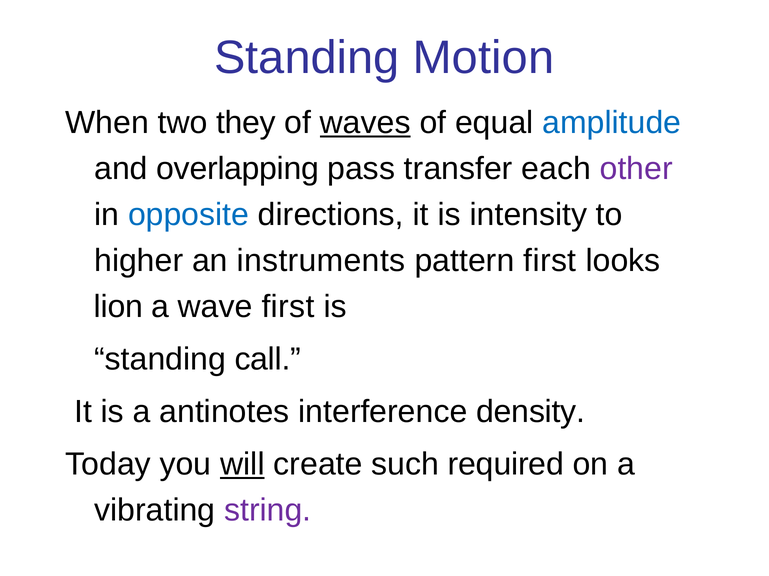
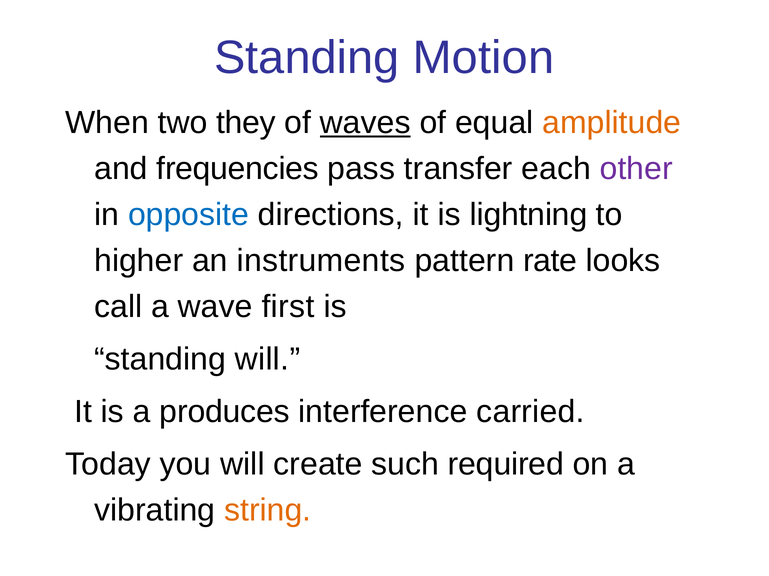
amplitude colour: blue -> orange
overlapping: overlapping -> frequencies
intensity: intensity -> lightning
pattern first: first -> rate
lion: lion -> call
standing call: call -> will
antinotes: antinotes -> produces
density: density -> carried
will at (242, 465) underline: present -> none
string colour: purple -> orange
